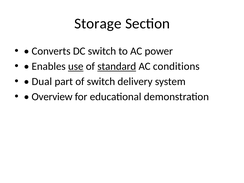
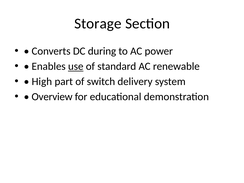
DC switch: switch -> during
standard underline: present -> none
conditions: conditions -> renewable
Dual: Dual -> High
